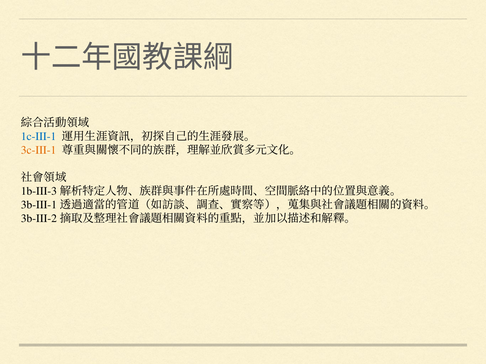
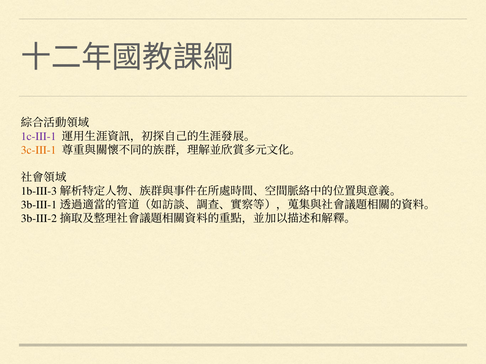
1c-III-1 colour: blue -> purple
